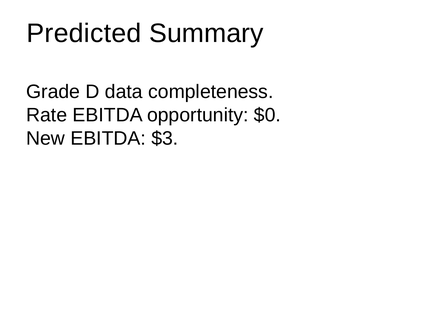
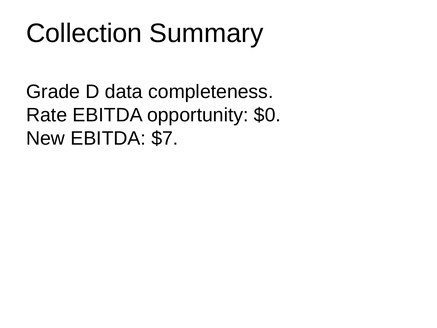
Predicted: Predicted -> Collection
$3: $3 -> $7
